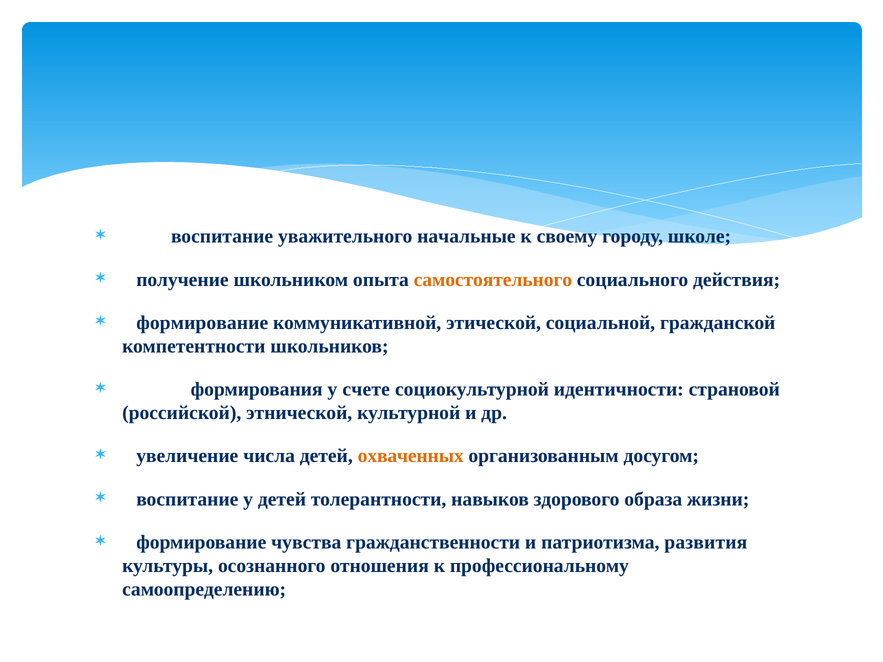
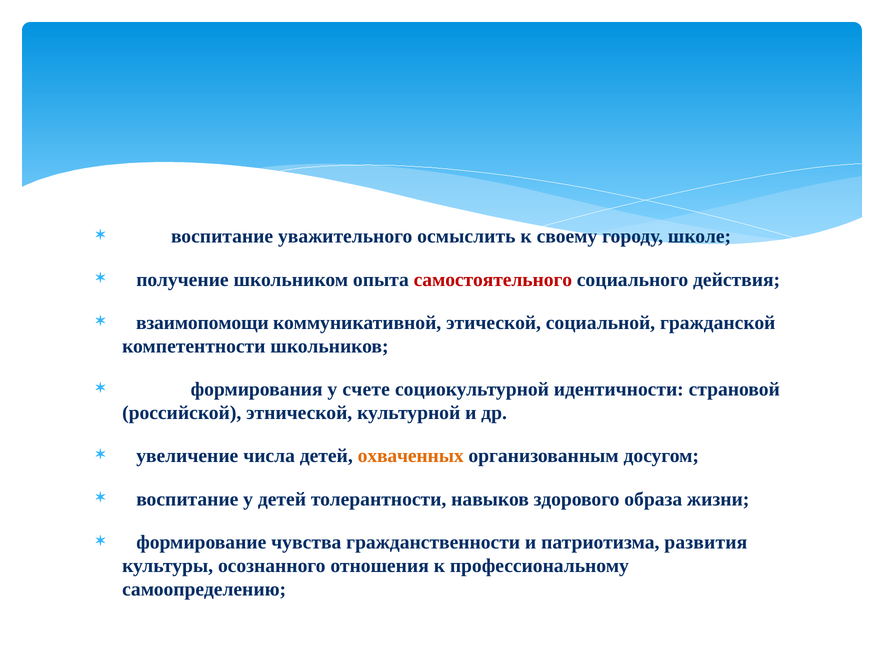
начальные: начальные -> осмыслить
самостоятельного colour: orange -> red
формирование at (202, 323): формирование -> взаимопомощи
